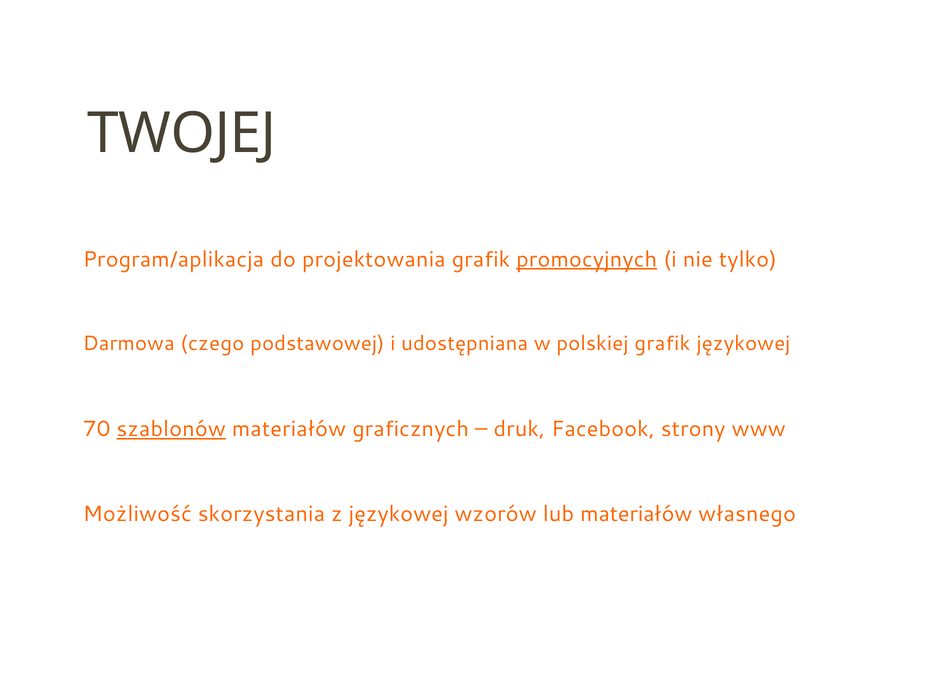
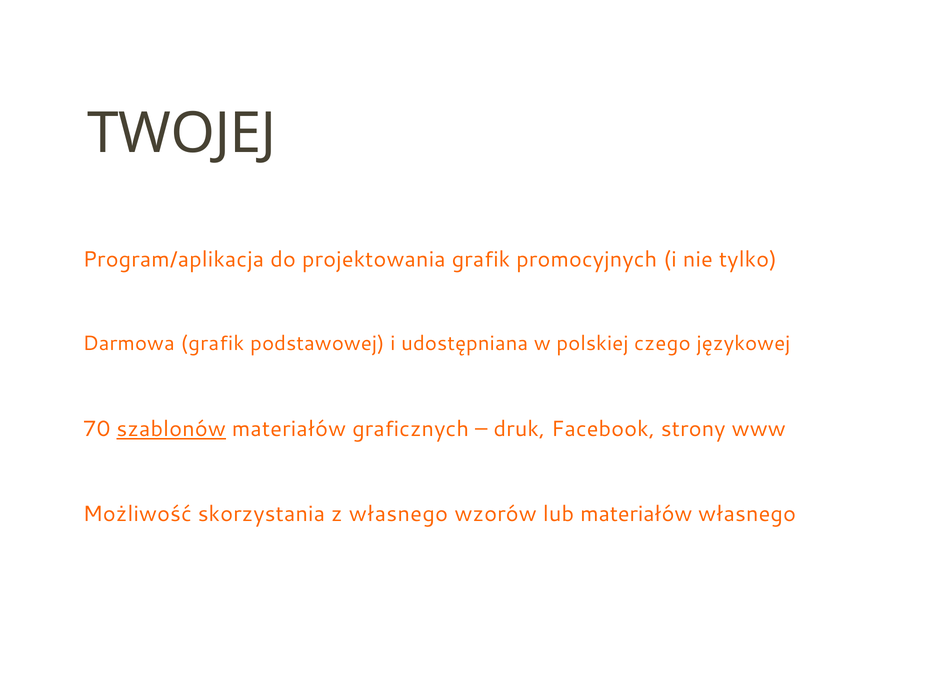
promocyjnych underline: present -> none
Darmowa czego: czego -> grafik
polskiej grafik: grafik -> czego
z językowej: językowej -> własnego
